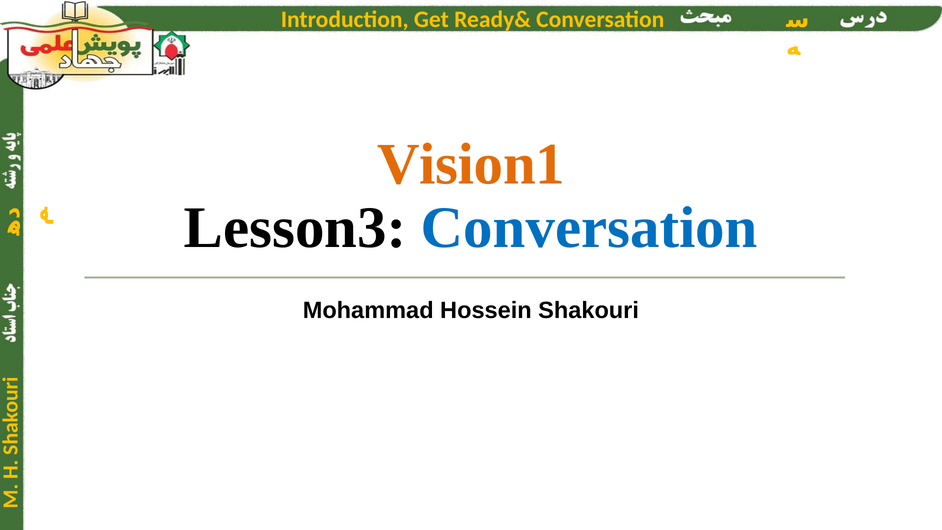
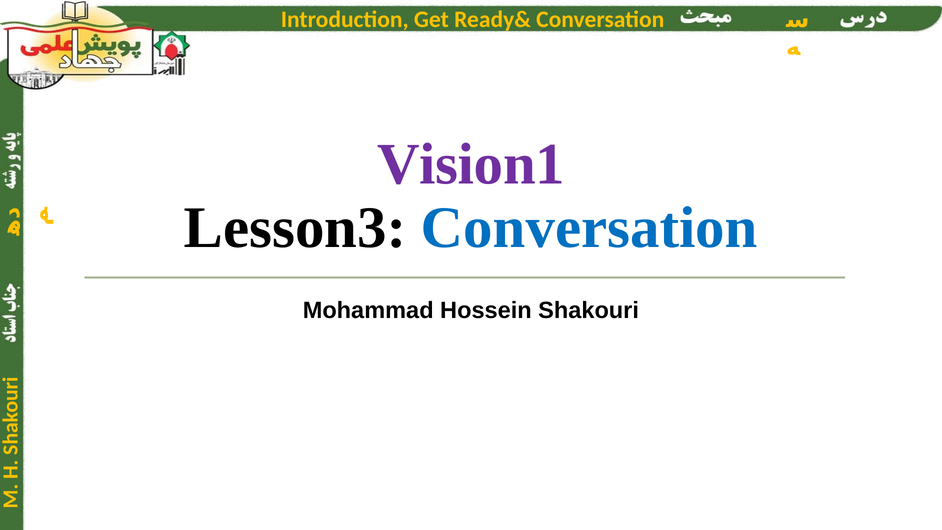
Vision1 colour: orange -> purple
